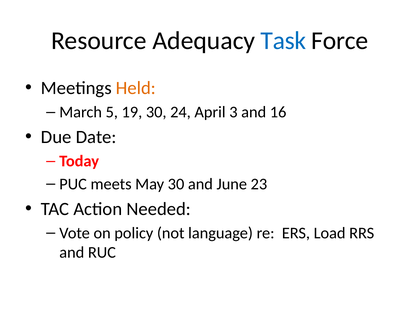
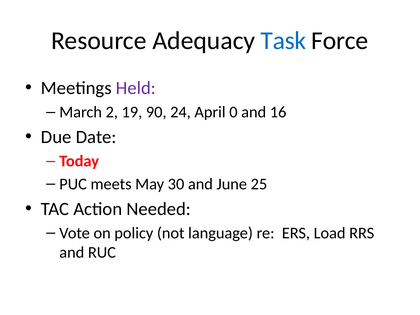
Held colour: orange -> purple
5: 5 -> 2
19 30: 30 -> 90
3: 3 -> 0
23: 23 -> 25
